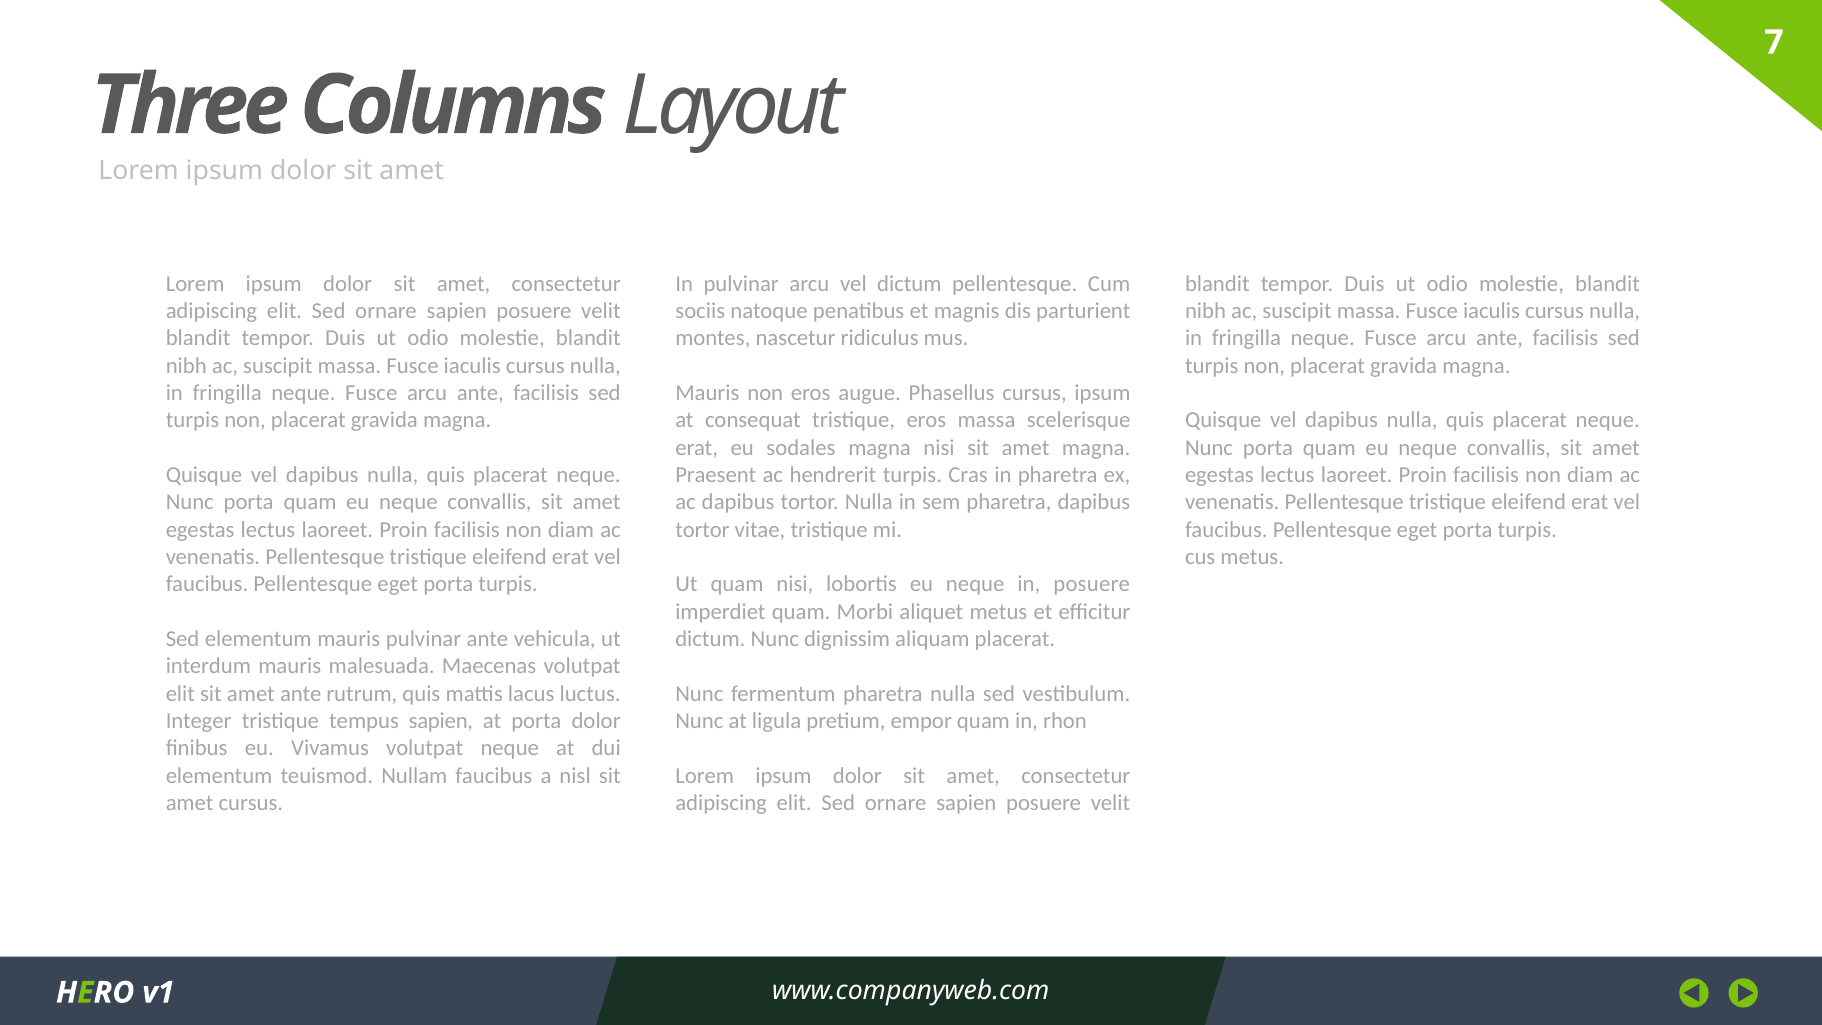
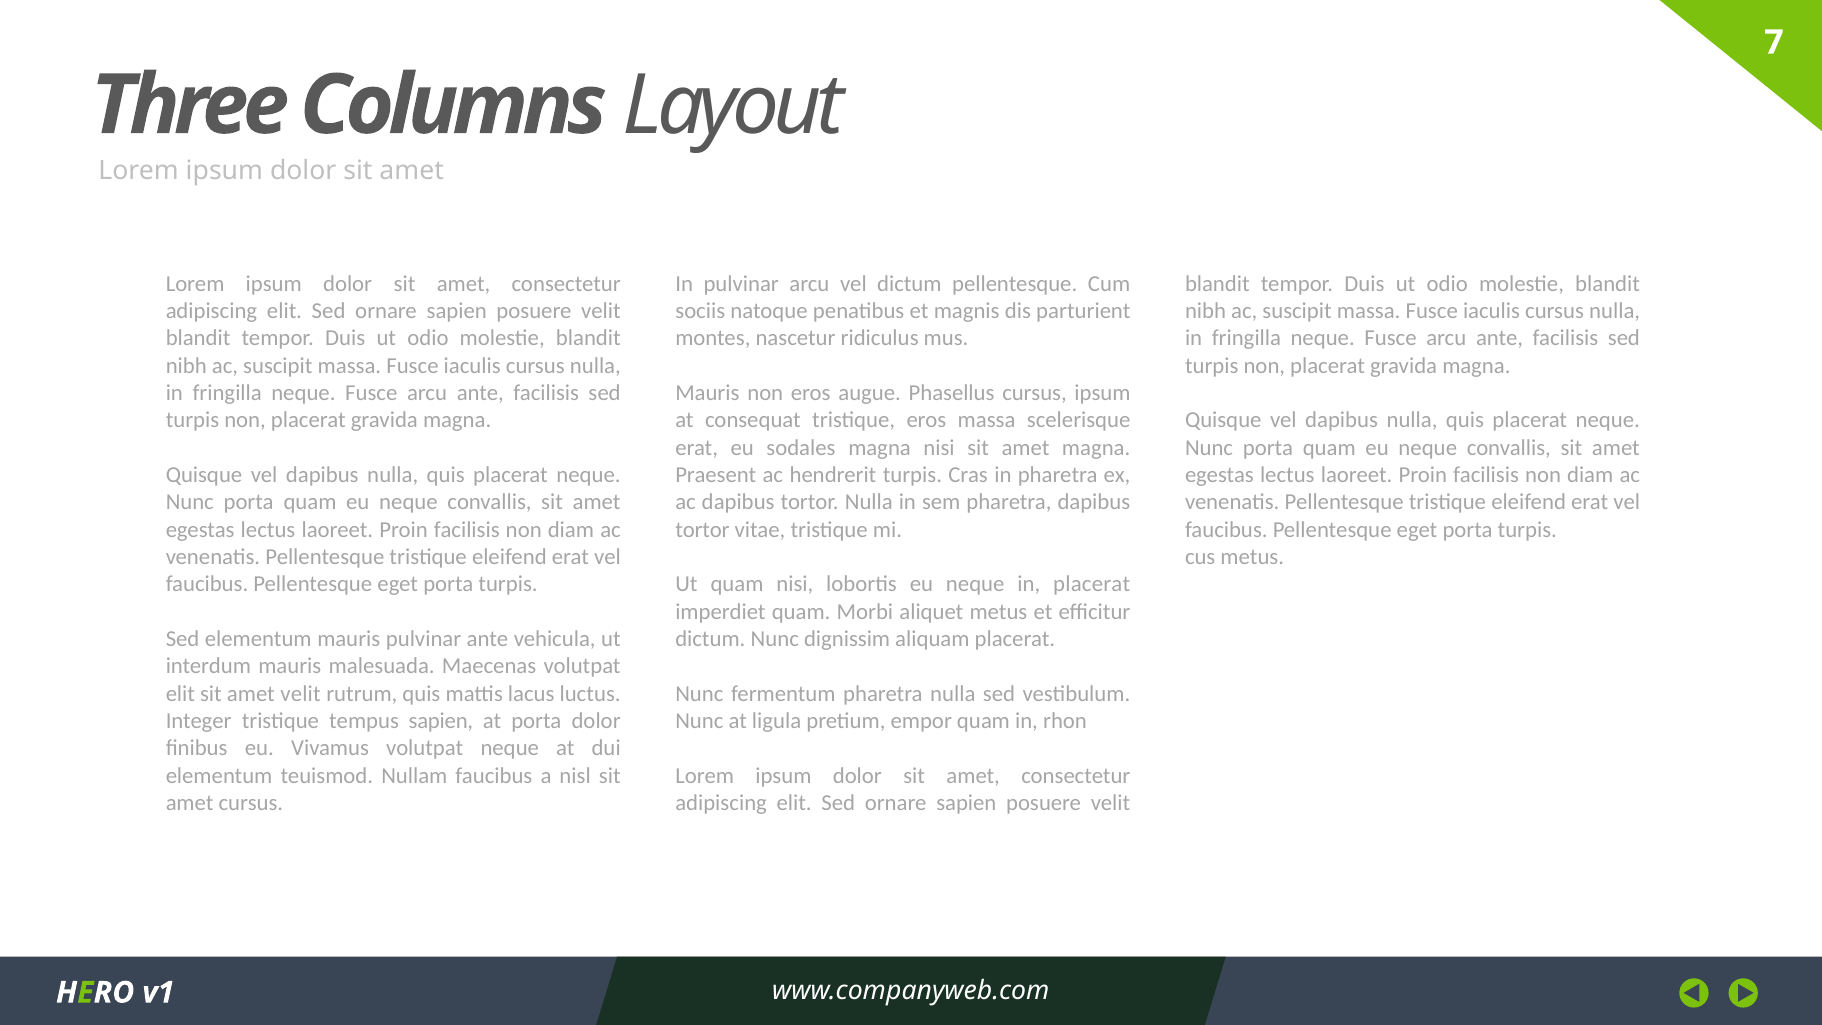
in posuere: posuere -> placerat
amet ante: ante -> velit
